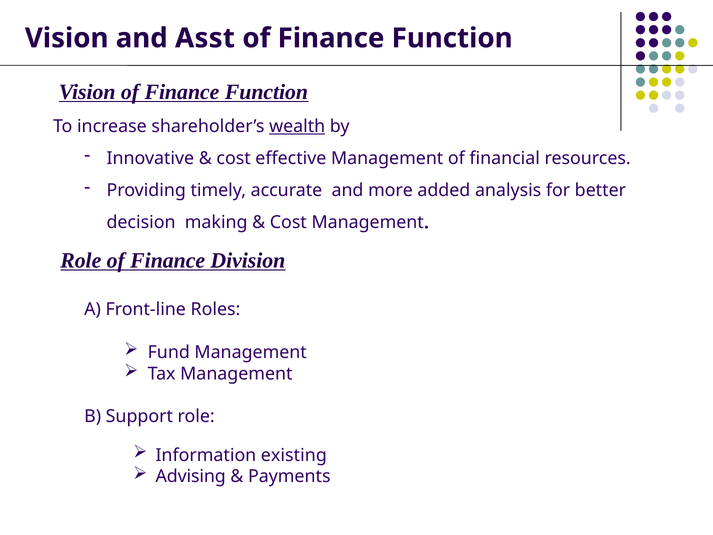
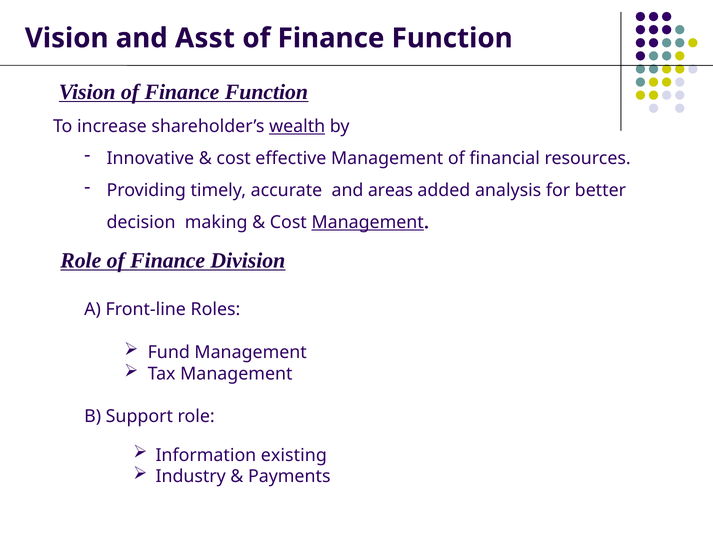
more: more -> areas
Management at (368, 222) underline: none -> present
Advising: Advising -> Industry
